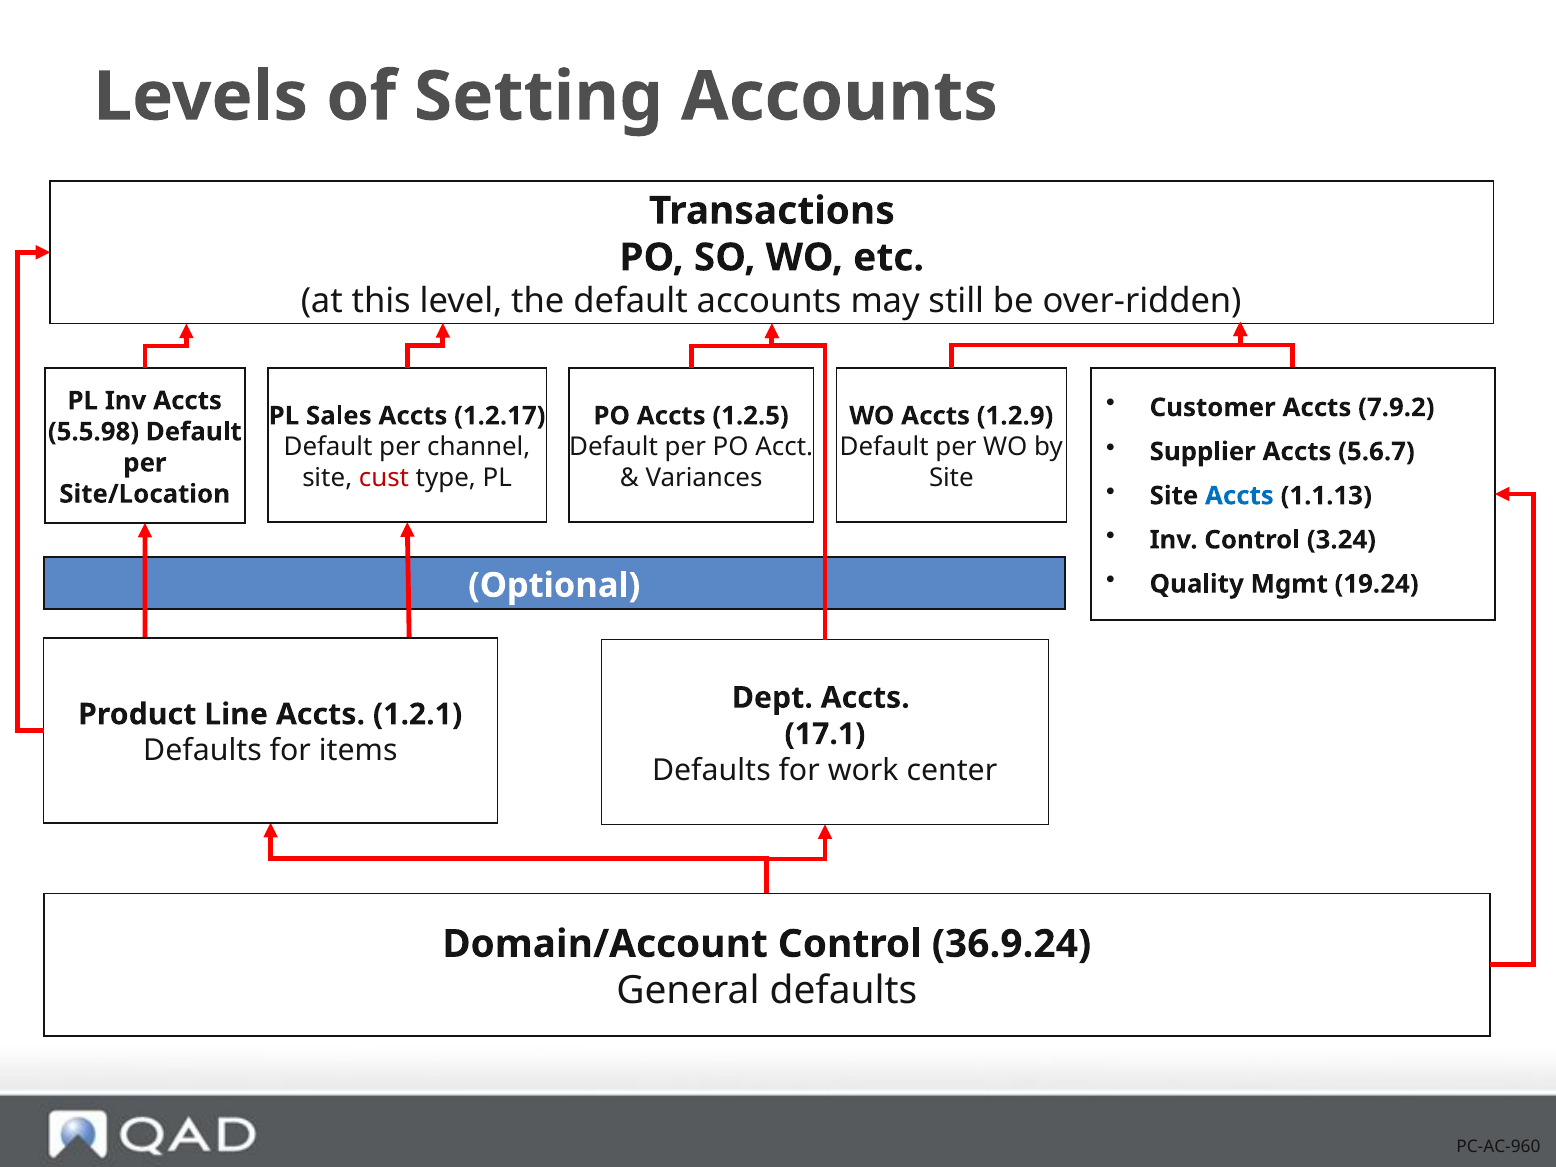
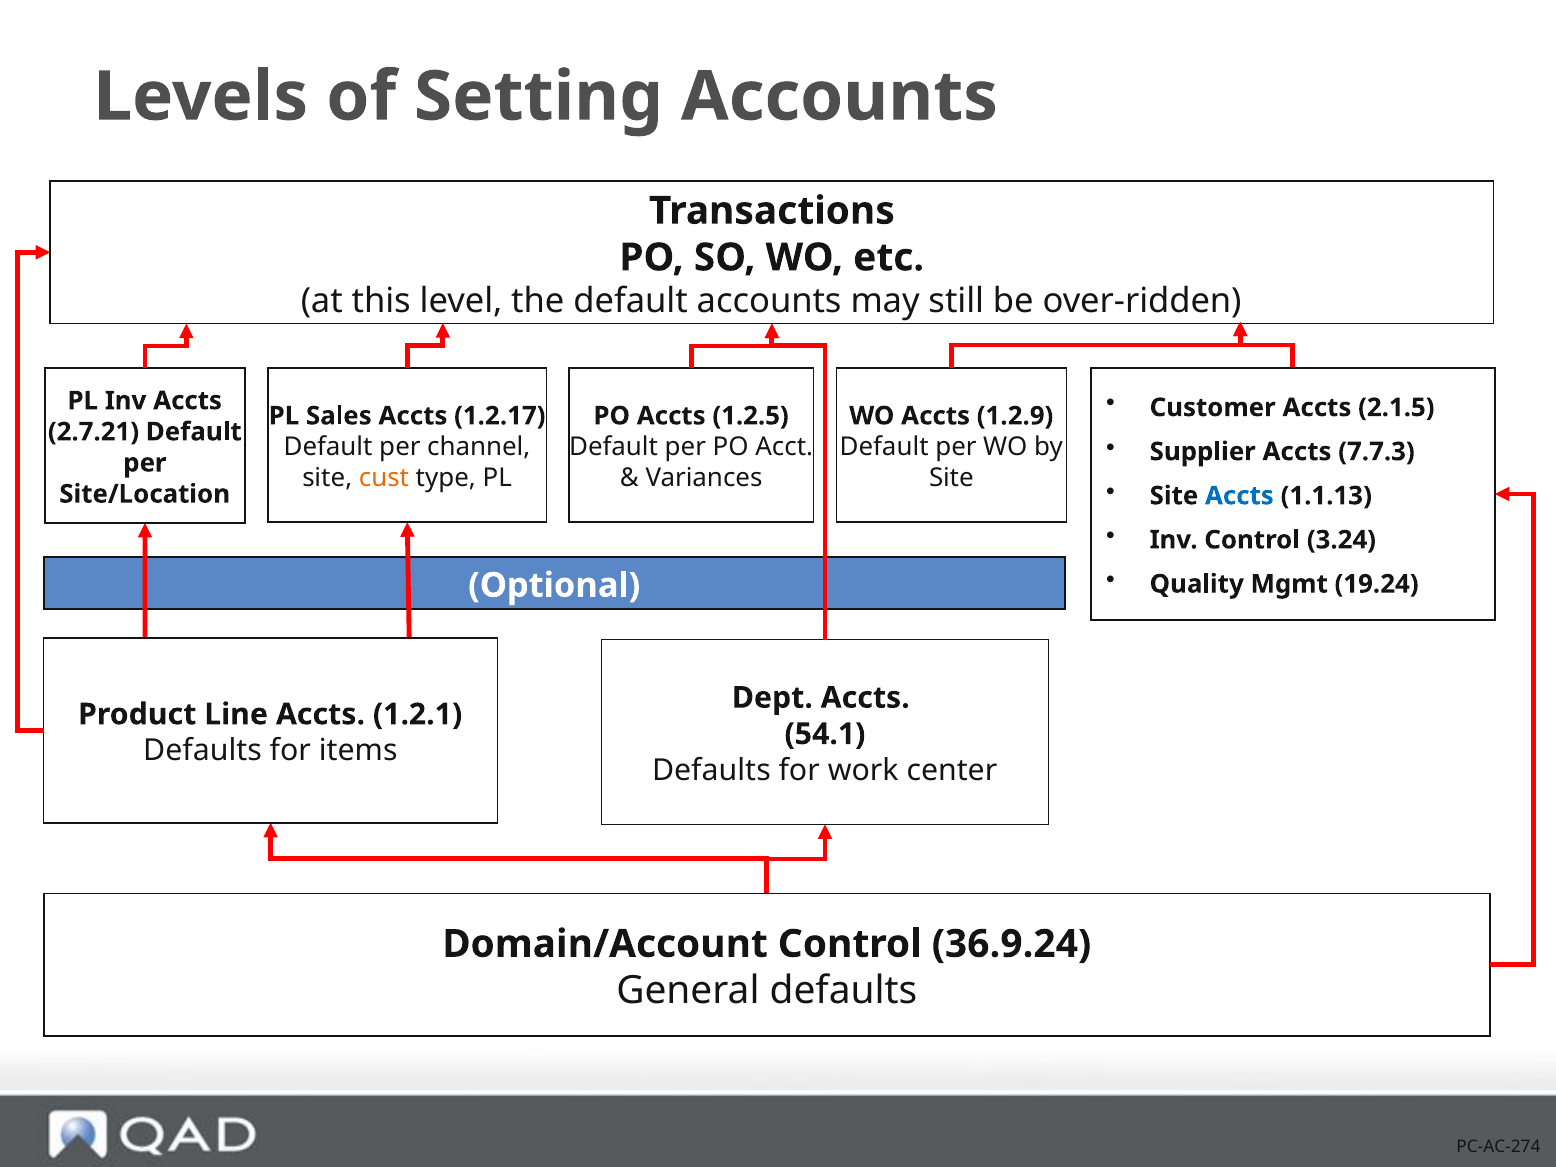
7.9.2: 7.9.2 -> 2.1.5
5.5.98: 5.5.98 -> 2.7.21
5.6.7: 5.6.7 -> 7.7.3
cust colour: red -> orange
17.1: 17.1 -> 54.1
PC-AC-960: PC-AC-960 -> PC-AC-274
